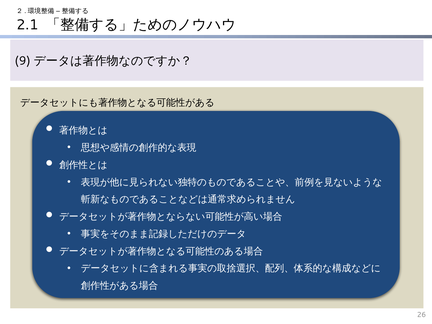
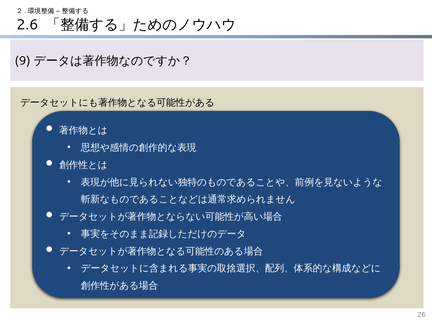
2.1: 2.1 -> 2.6
